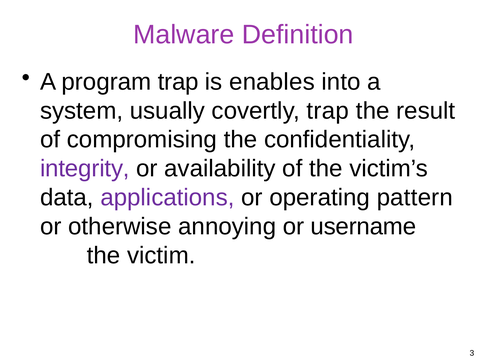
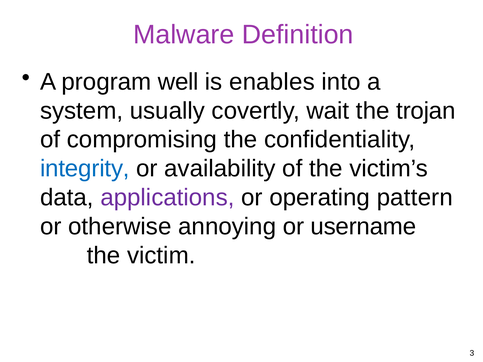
program trap: trap -> well
covertly trap: trap -> wait
result: result -> trojan
integrity colour: purple -> blue
